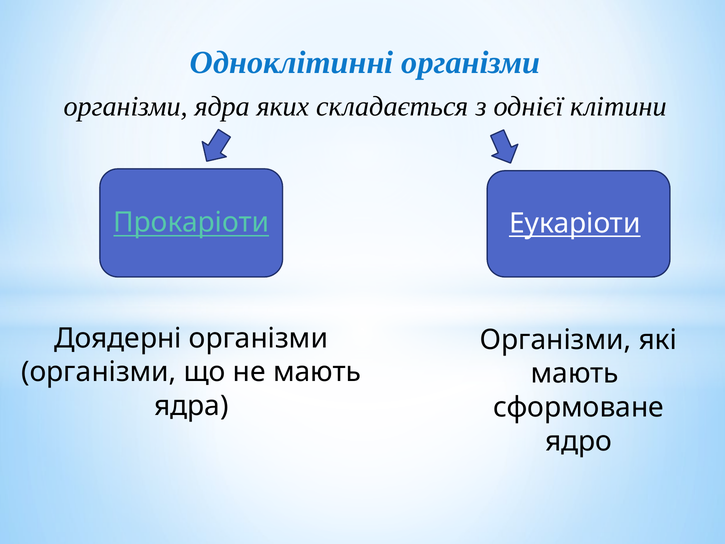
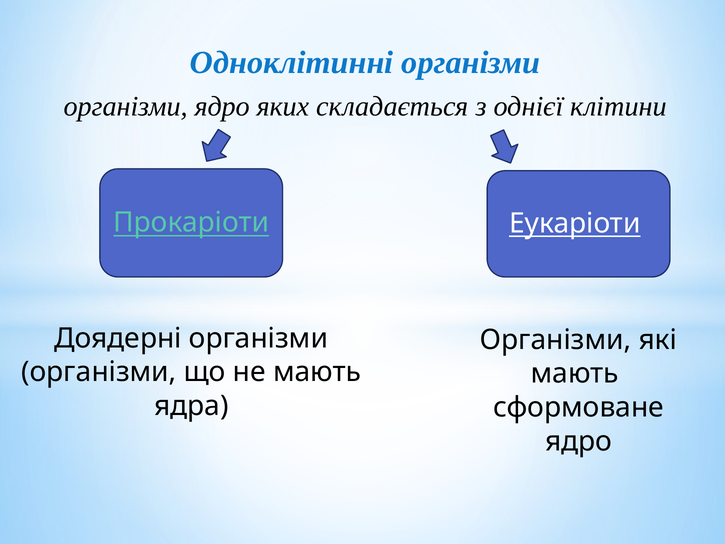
організми ядра: ядра -> ядро
